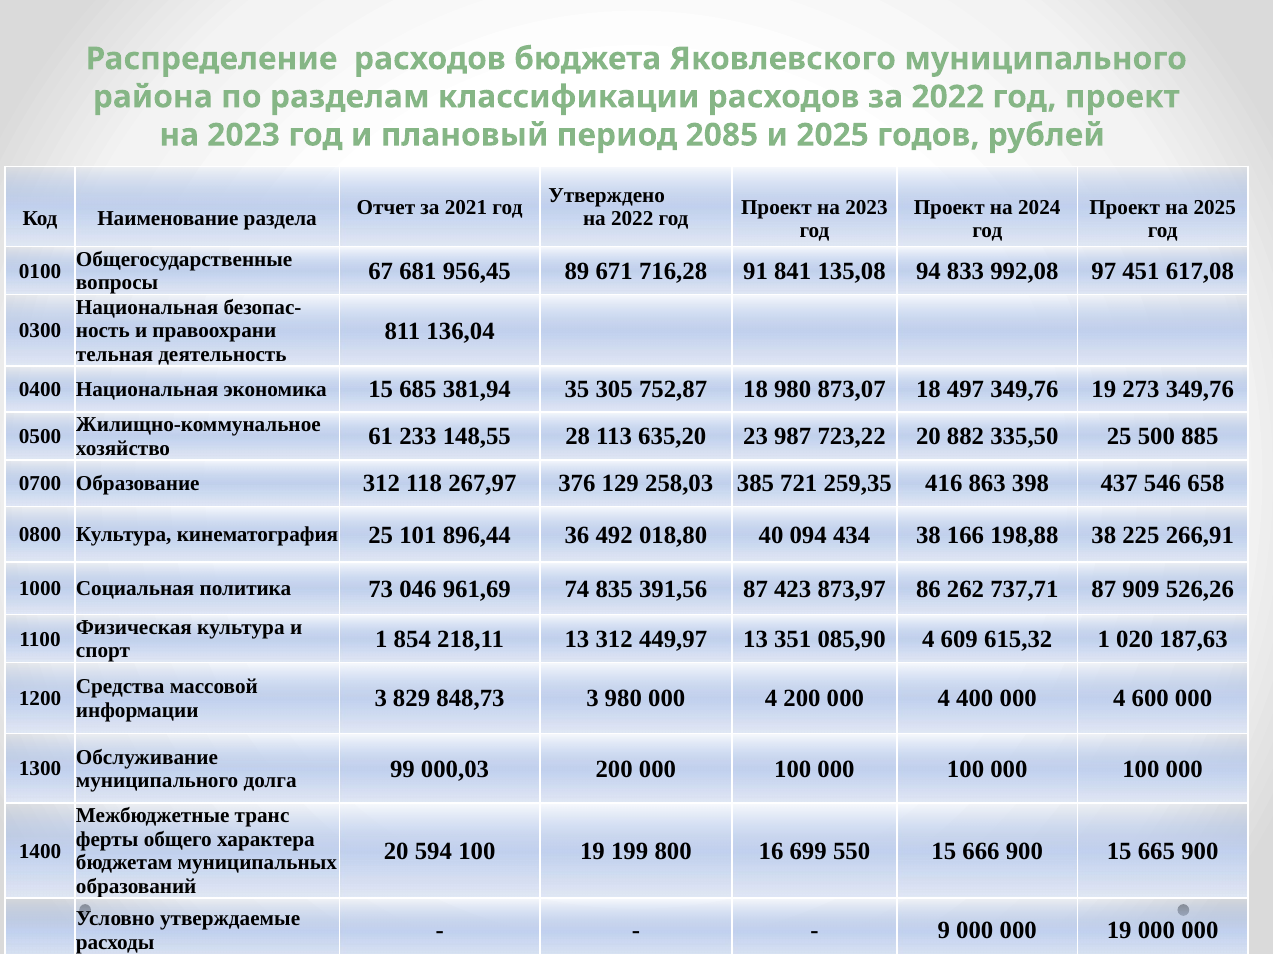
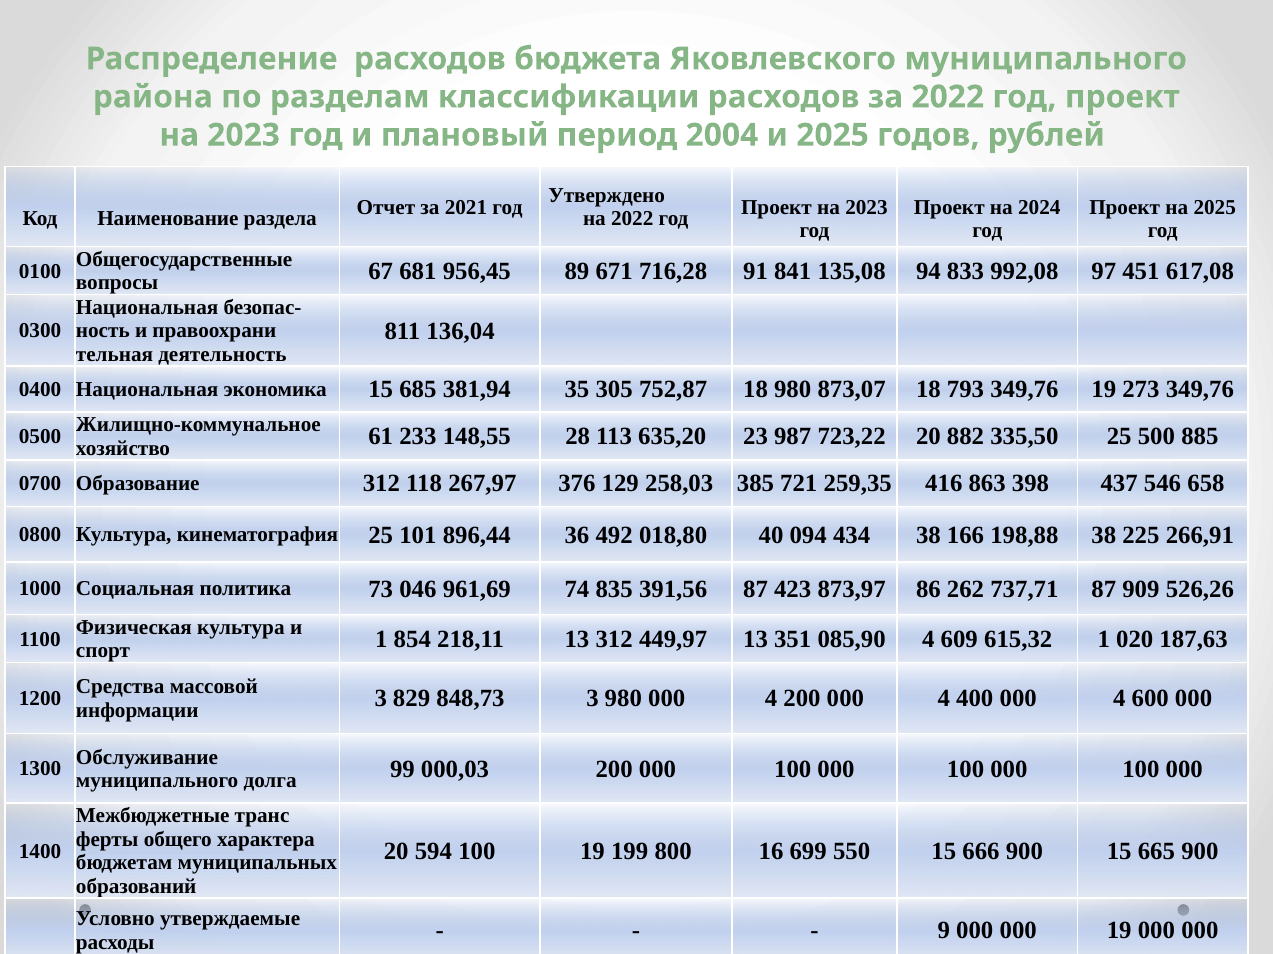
2085: 2085 -> 2004
497: 497 -> 793
